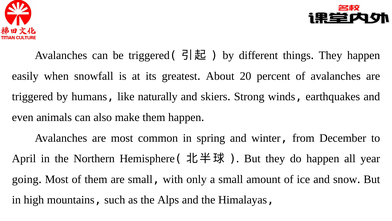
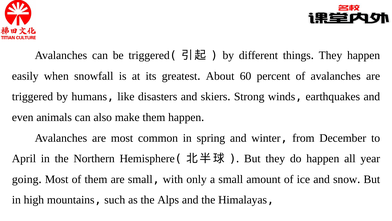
20: 20 -> 60
naturally: naturally -> disasters
